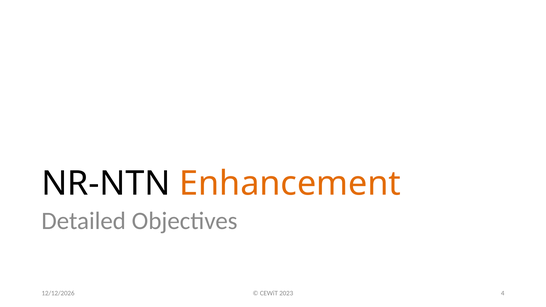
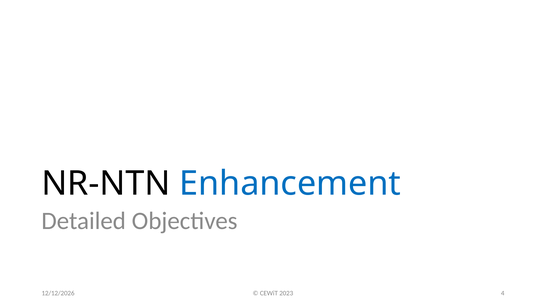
Enhancement colour: orange -> blue
